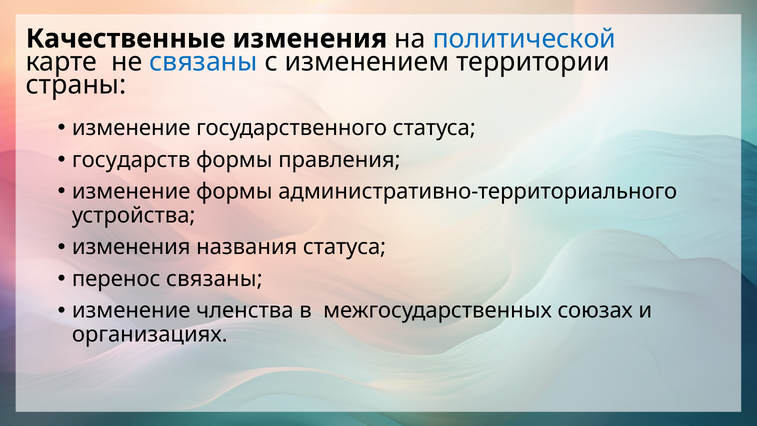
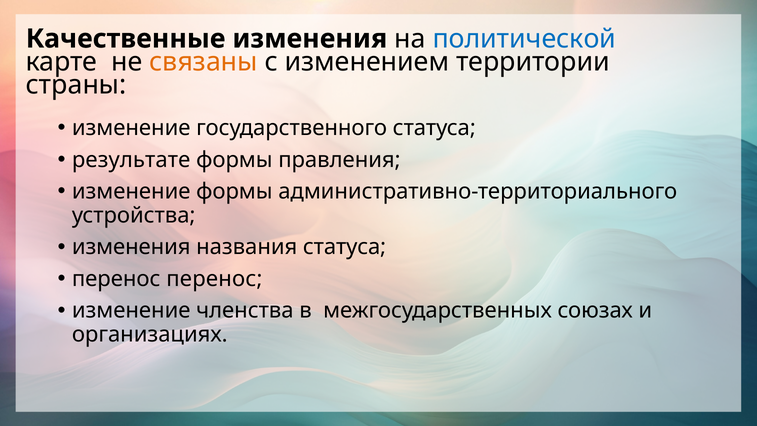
связаны at (203, 62) colour: blue -> orange
государств: государств -> результате
перенос связаны: связаны -> перенос
